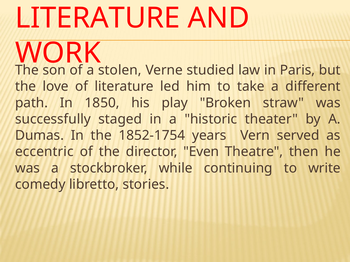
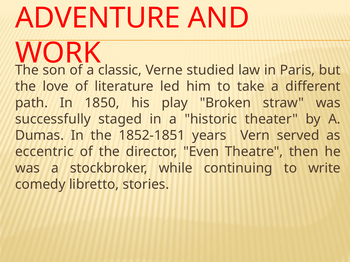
LITERATURE at (98, 18): LITERATURE -> ADVENTURE
stolen: stolen -> classic
1852-1754: 1852-1754 -> 1852-1851
